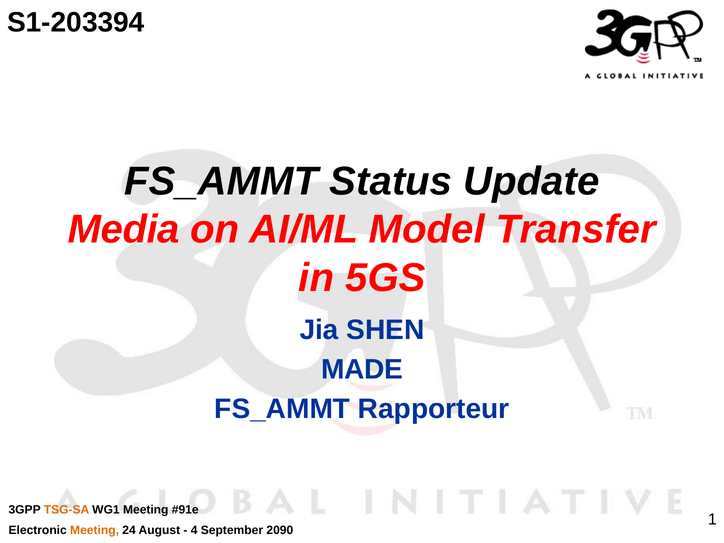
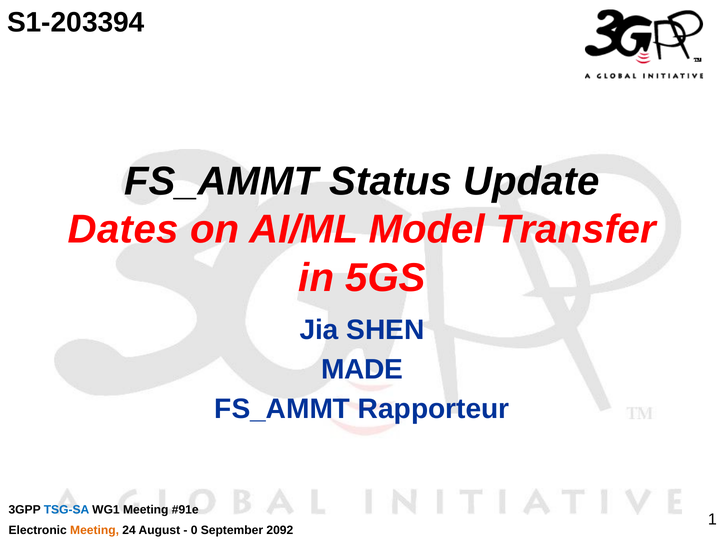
Media: Media -> Dates
TSG-SA colour: orange -> blue
4: 4 -> 0
2090: 2090 -> 2092
